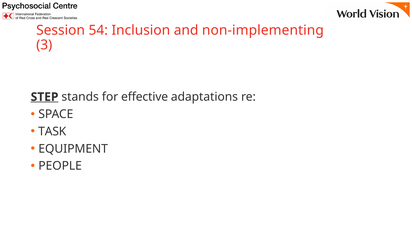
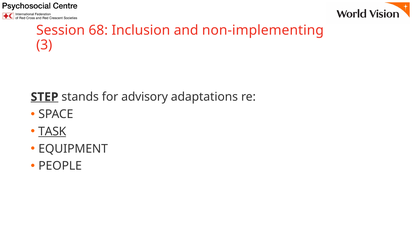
54: 54 -> 68
effective: effective -> advisory
TASK underline: none -> present
